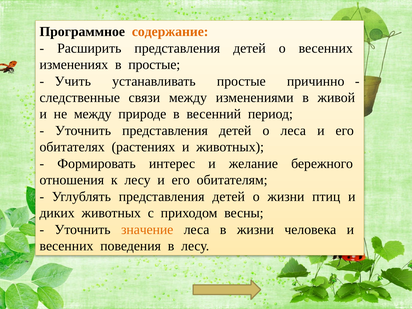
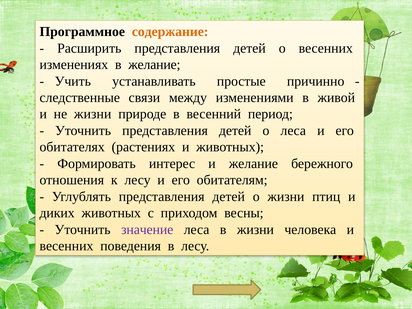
в простые: простые -> желание
не между: между -> жизни
значение colour: orange -> purple
